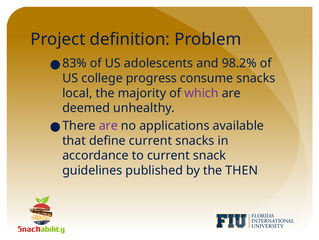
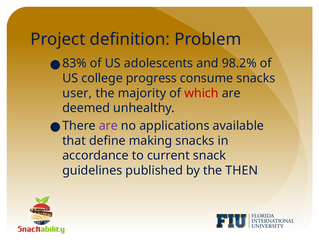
local: local -> user
which colour: purple -> red
define current: current -> making
